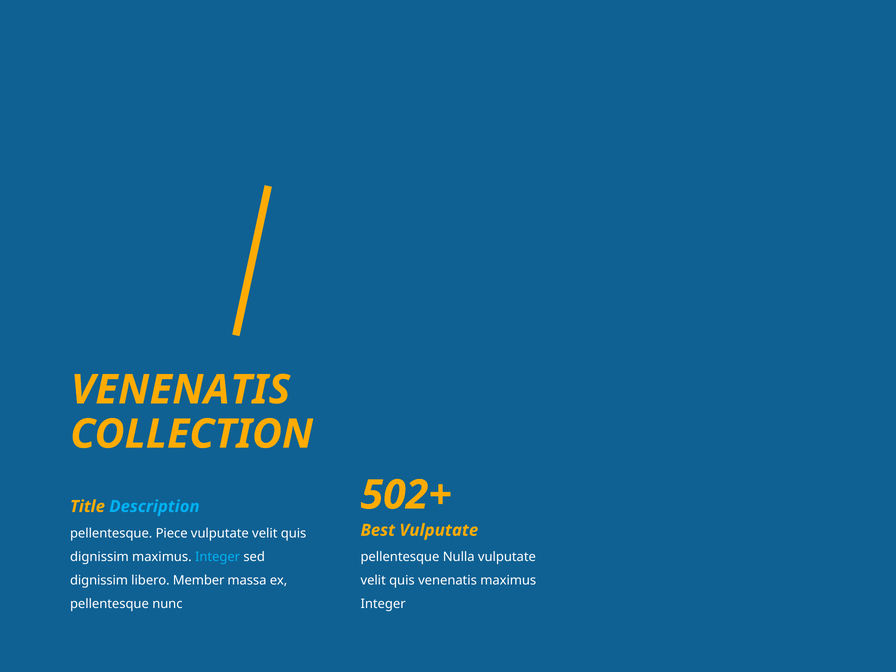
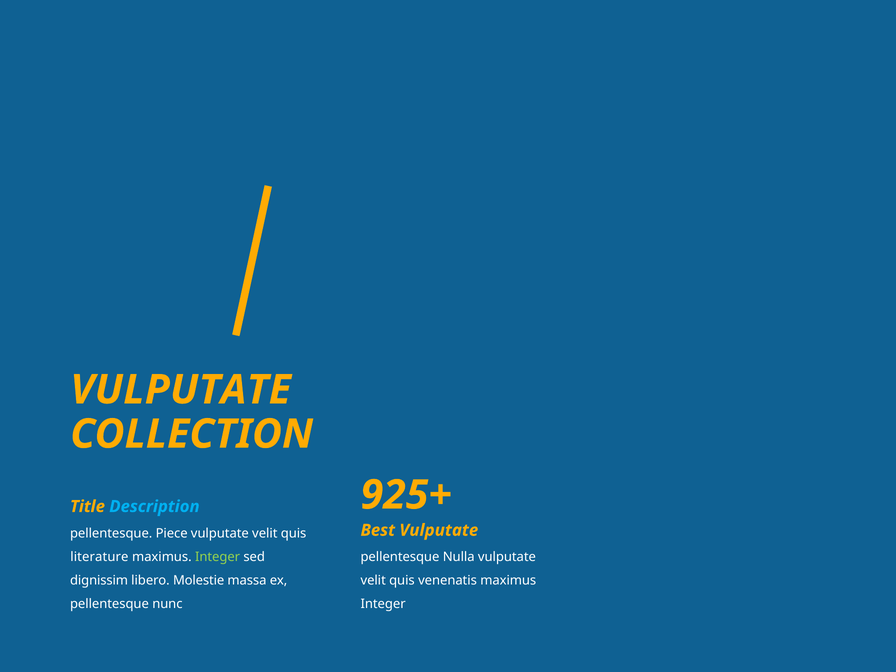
VENENATIS at (181, 390): VENENATIS -> VULPUTATE
502+: 502+ -> 925+
dignissim at (99, 557): dignissim -> literature
Integer at (218, 557) colour: light blue -> light green
Member: Member -> Molestie
